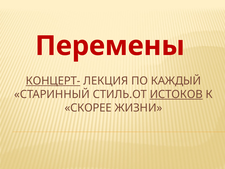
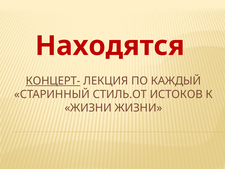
Перемены: Перемены -> Находятся
ИСТОКОВ underline: present -> none
СКОРЕЕ at (88, 108): СКОРЕЕ -> ЖИЗНИ
